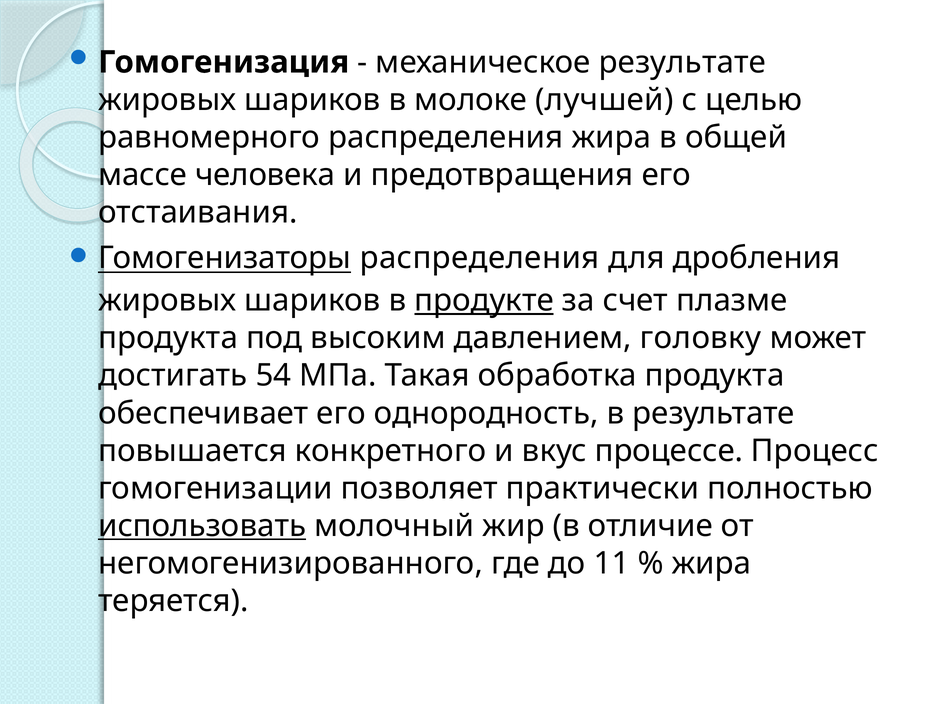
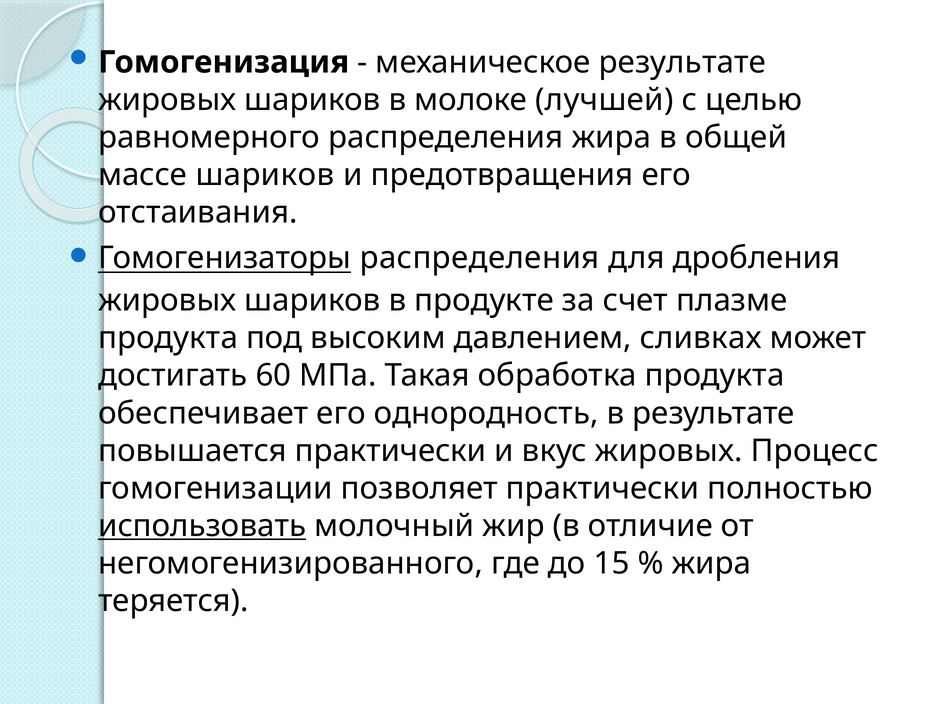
массе человека: человека -> шариков
продукте underline: present -> none
головку: головку -> сливках
54: 54 -> 60
повышается конкретного: конкретного -> практически
вкус процессе: процессе -> жировых
11: 11 -> 15
